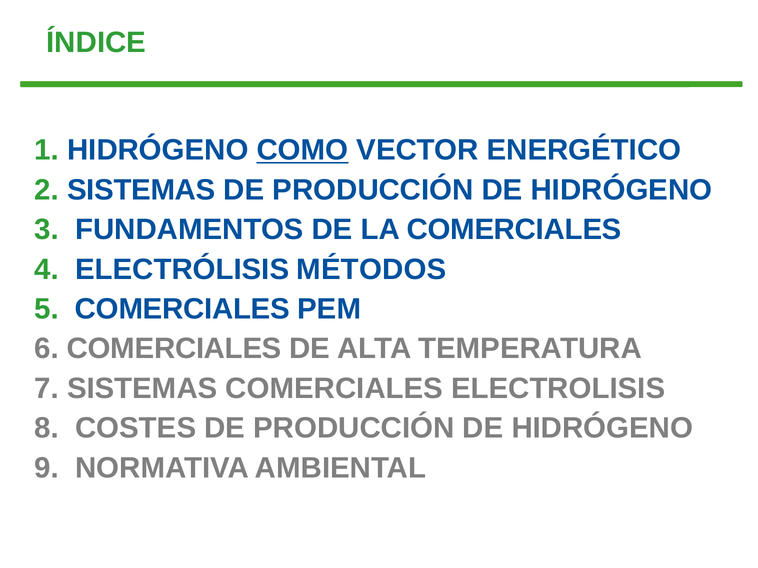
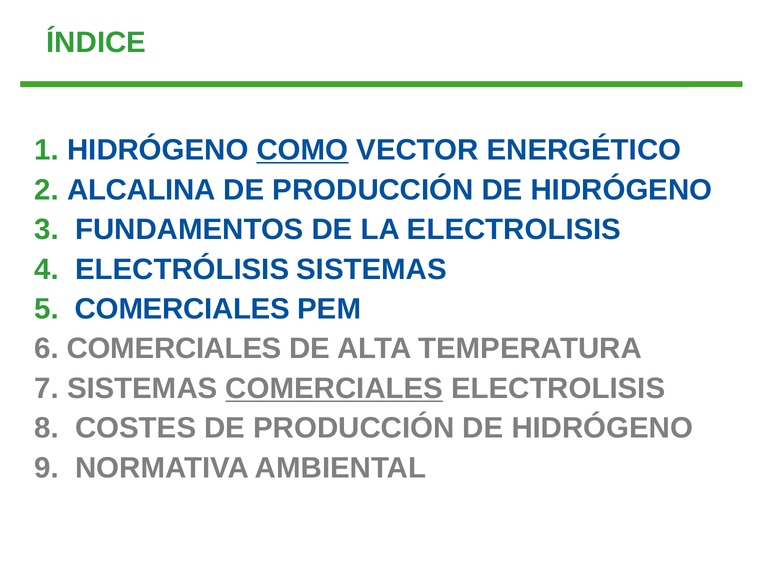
2 SISTEMAS: SISTEMAS -> ALCALINA
LA COMERCIALES: COMERCIALES -> ELECTROLISIS
ELECTRÓLISIS MÉTODOS: MÉTODOS -> SISTEMAS
COMERCIALES at (334, 389) underline: none -> present
